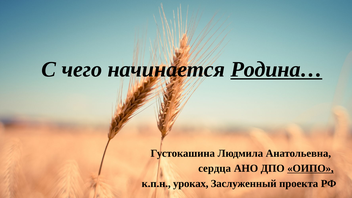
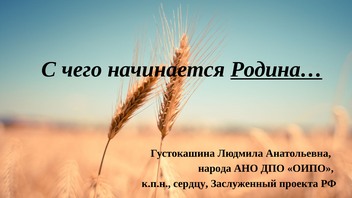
сердца: сердца -> народа
ОИПО underline: present -> none
уроках: уроках -> сердцу
